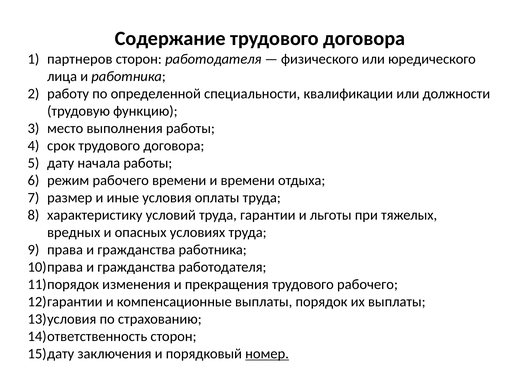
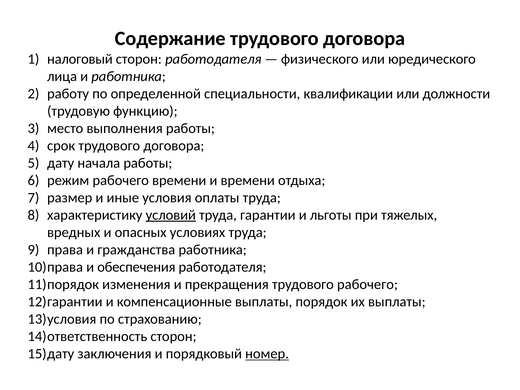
партнеров: партнеров -> налоговый
условий underline: none -> present
гражданства at (136, 267): гражданства -> обеспечения
